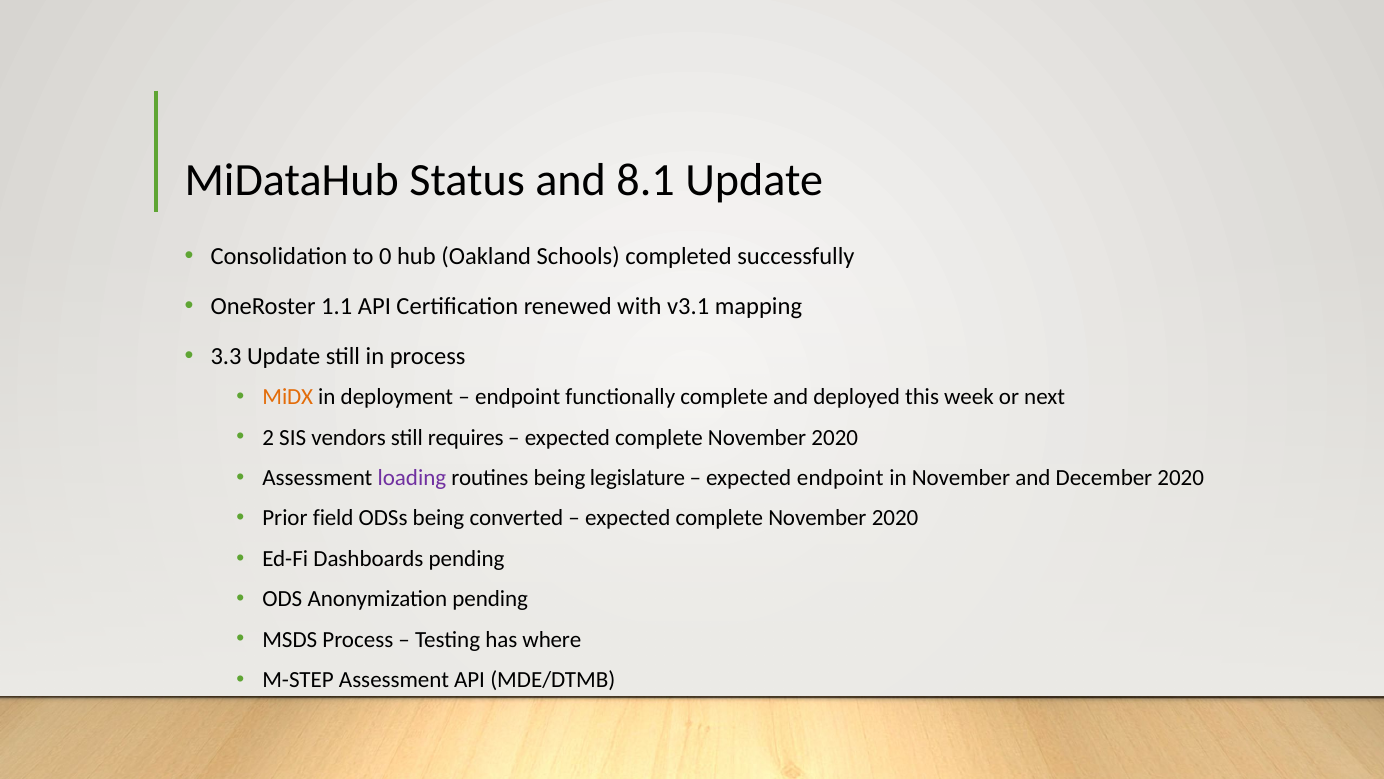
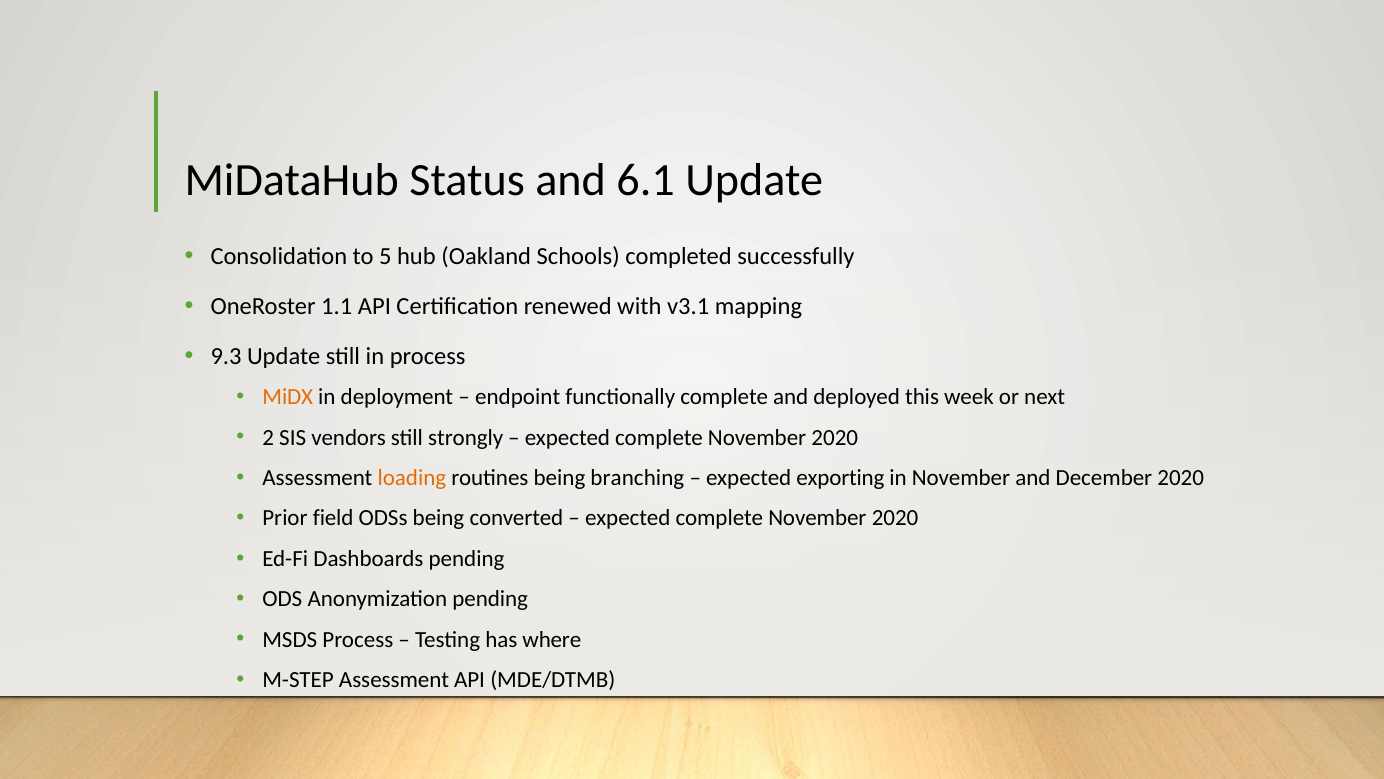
8.1: 8.1 -> 6.1
0: 0 -> 5
3.3: 3.3 -> 9.3
requires: requires -> strongly
loading colour: purple -> orange
legislature: legislature -> branching
expected endpoint: endpoint -> exporting
